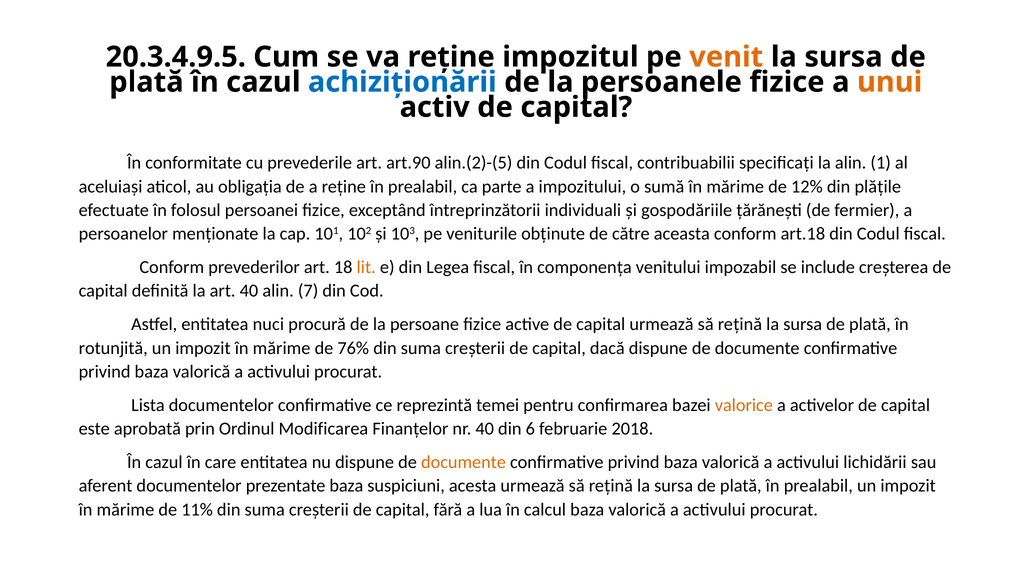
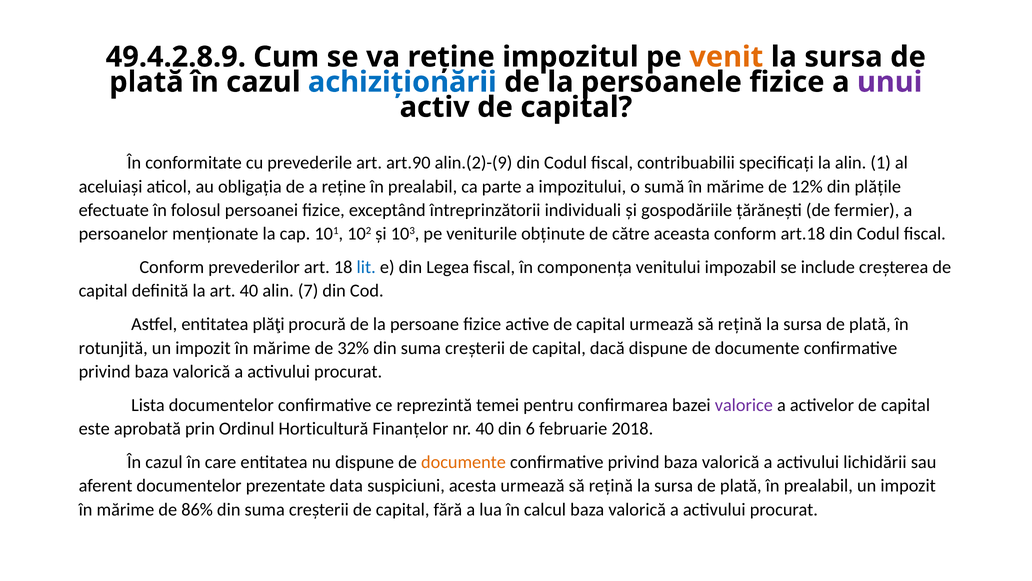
20.3.4.9.5: 20.3.4.9.5 -> 49.4.2.8.9
unui colour: orange -> purple
alin.(2)-(5: alin.(2)-(5 -> alin.(2)-(9
lit colour: orange -> blue
nuci: nuci -> plăţi
76%: 76% -> 32%
valorice colour: orange -> purple
Modificarea: Modificarea -> Horticultură
prezentate baza: baza -> data
11%: 11% -> 86%
